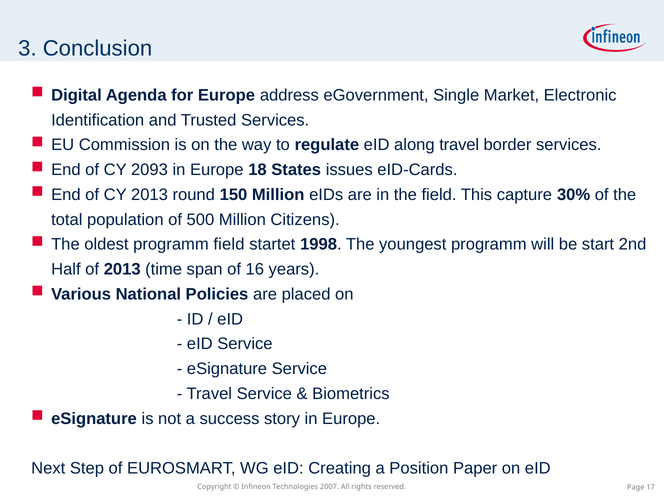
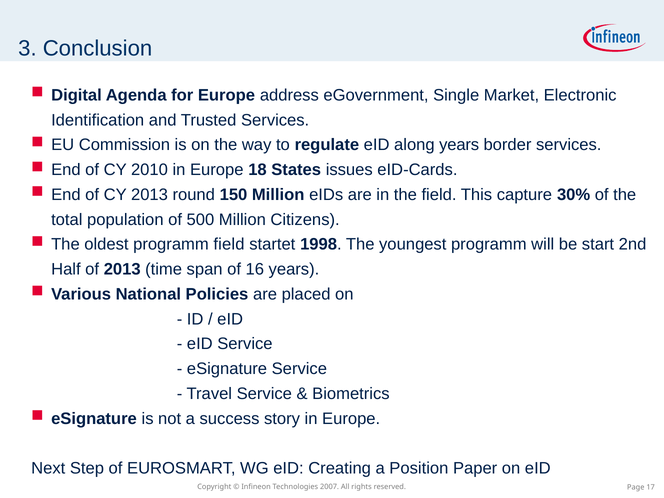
along travel: travel -> years
2093: 2093 -> 2010
